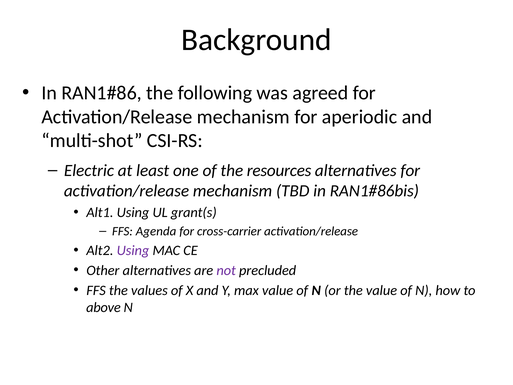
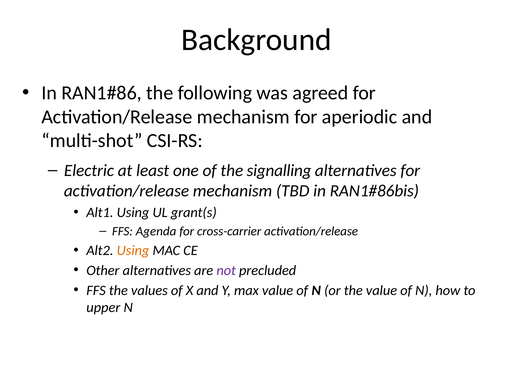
resources: resources -> signalling
Using at (133, 250) colour: purple -> orange
above: above -> upper
